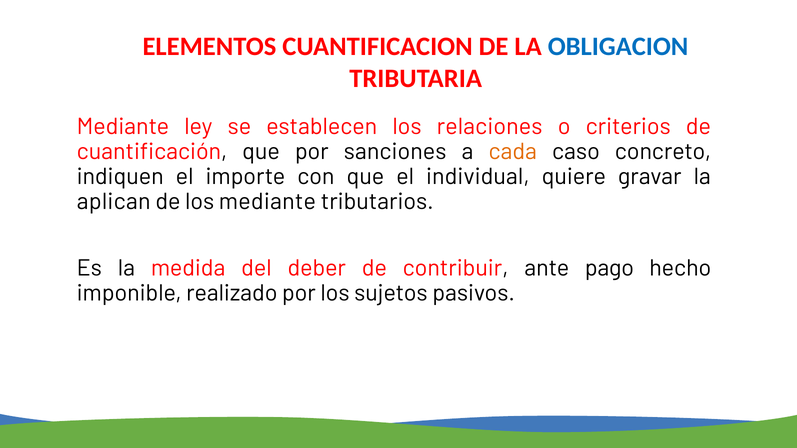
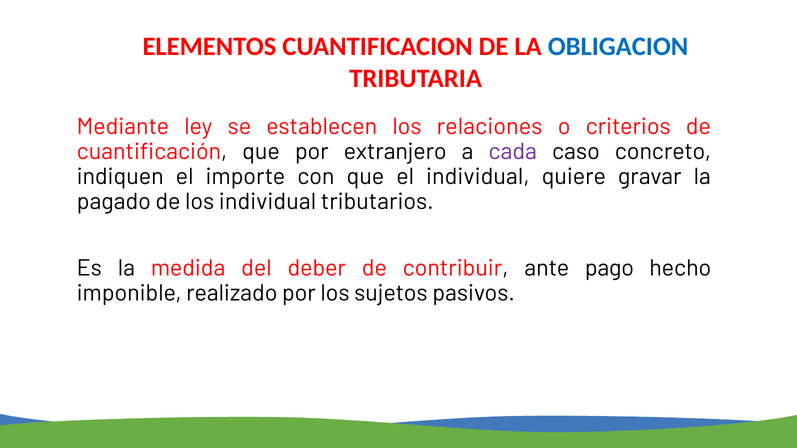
sanciones: sanciones -> extranjero
cada colour: orange -> purple
aplican: aplican -> pagado
los mediante: mediante -> individual
